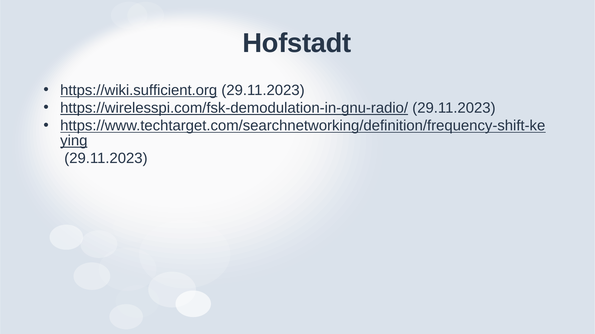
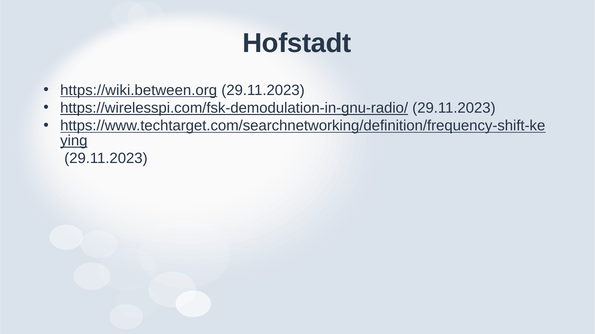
https://wiki.sufficient.org: https://wiki.sufficient.org -> https://wiki.between.org
